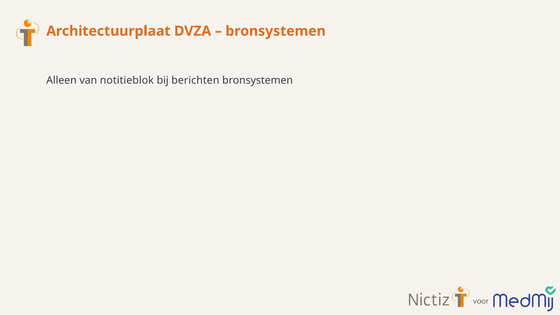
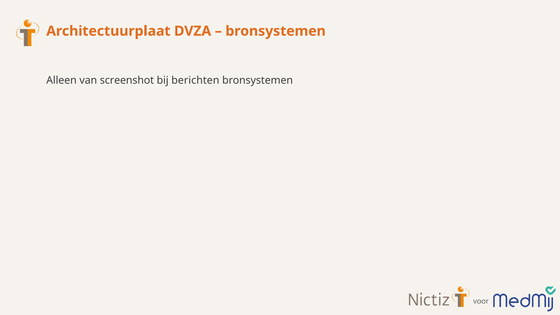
notitieblok: notitieblok -> screenshot
